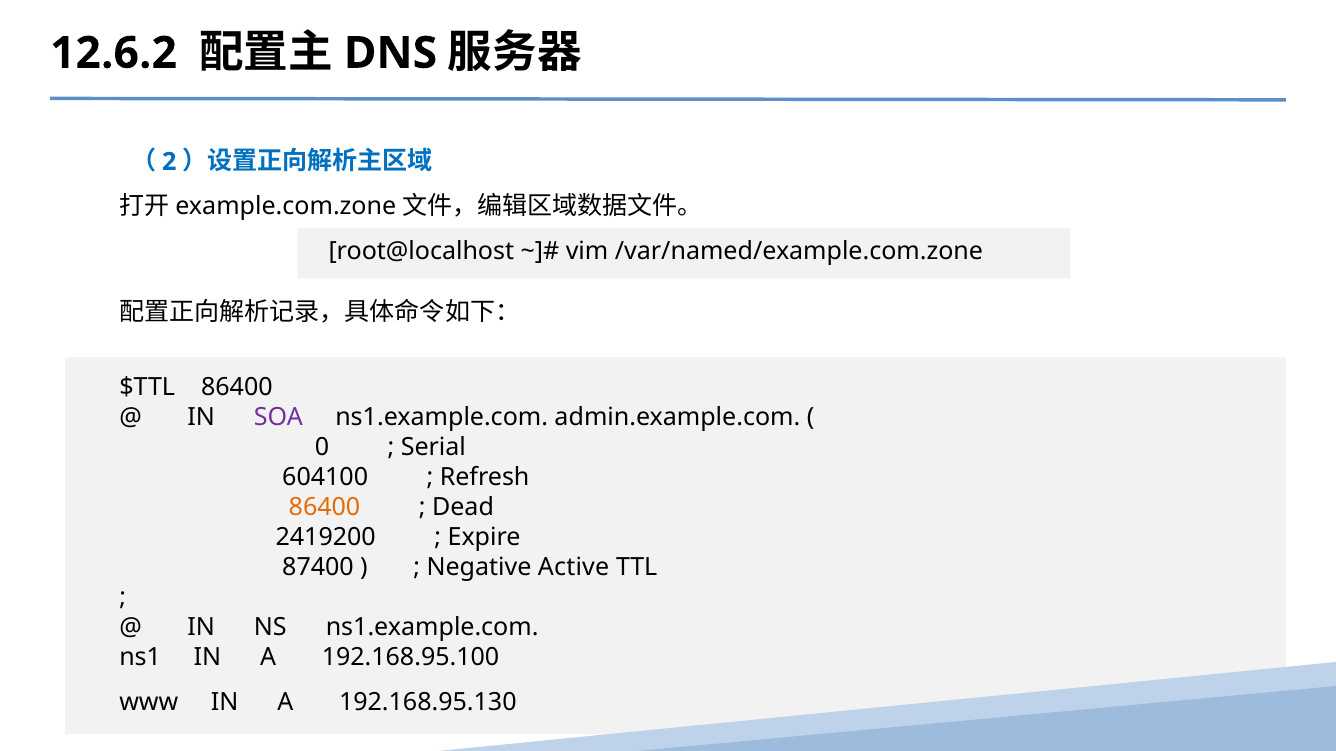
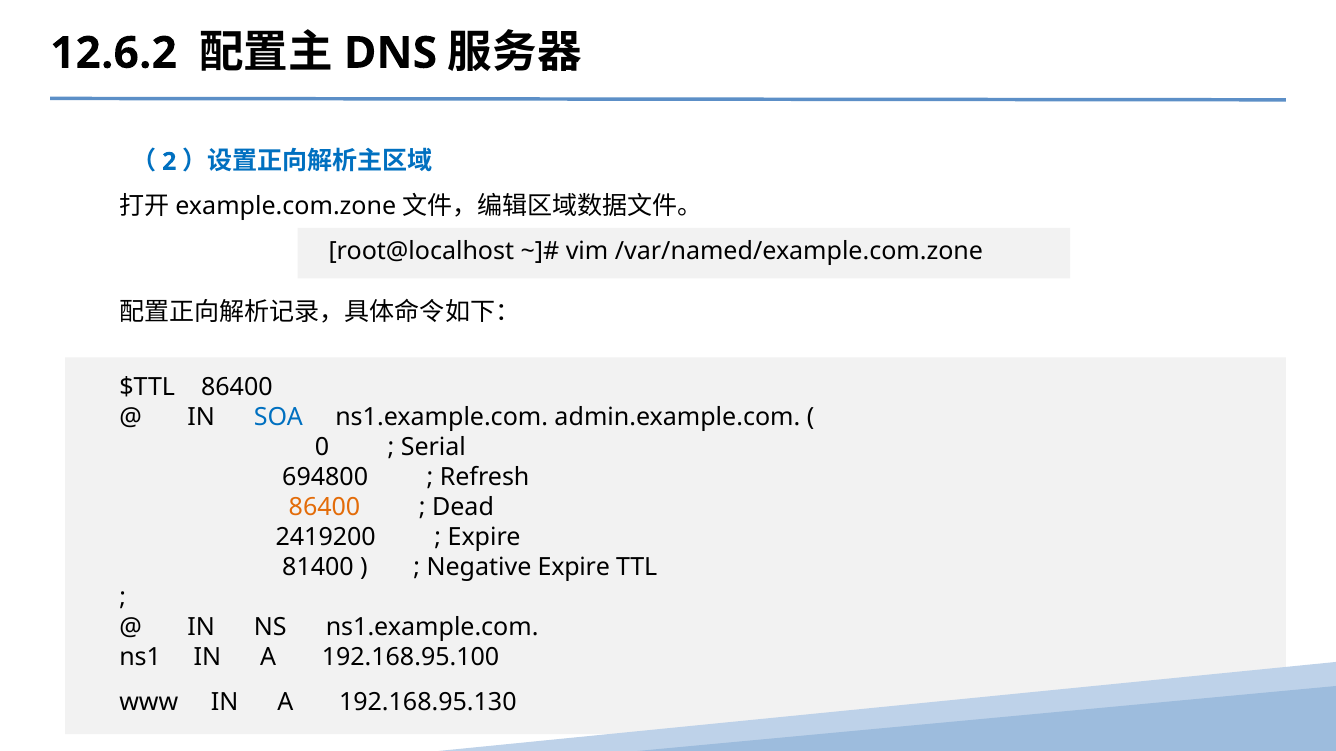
SOA colour: purple -> blue
604100: 604100 -> 694800
87400: 87400 -> 81400
Negative Active: Active -> Expire
